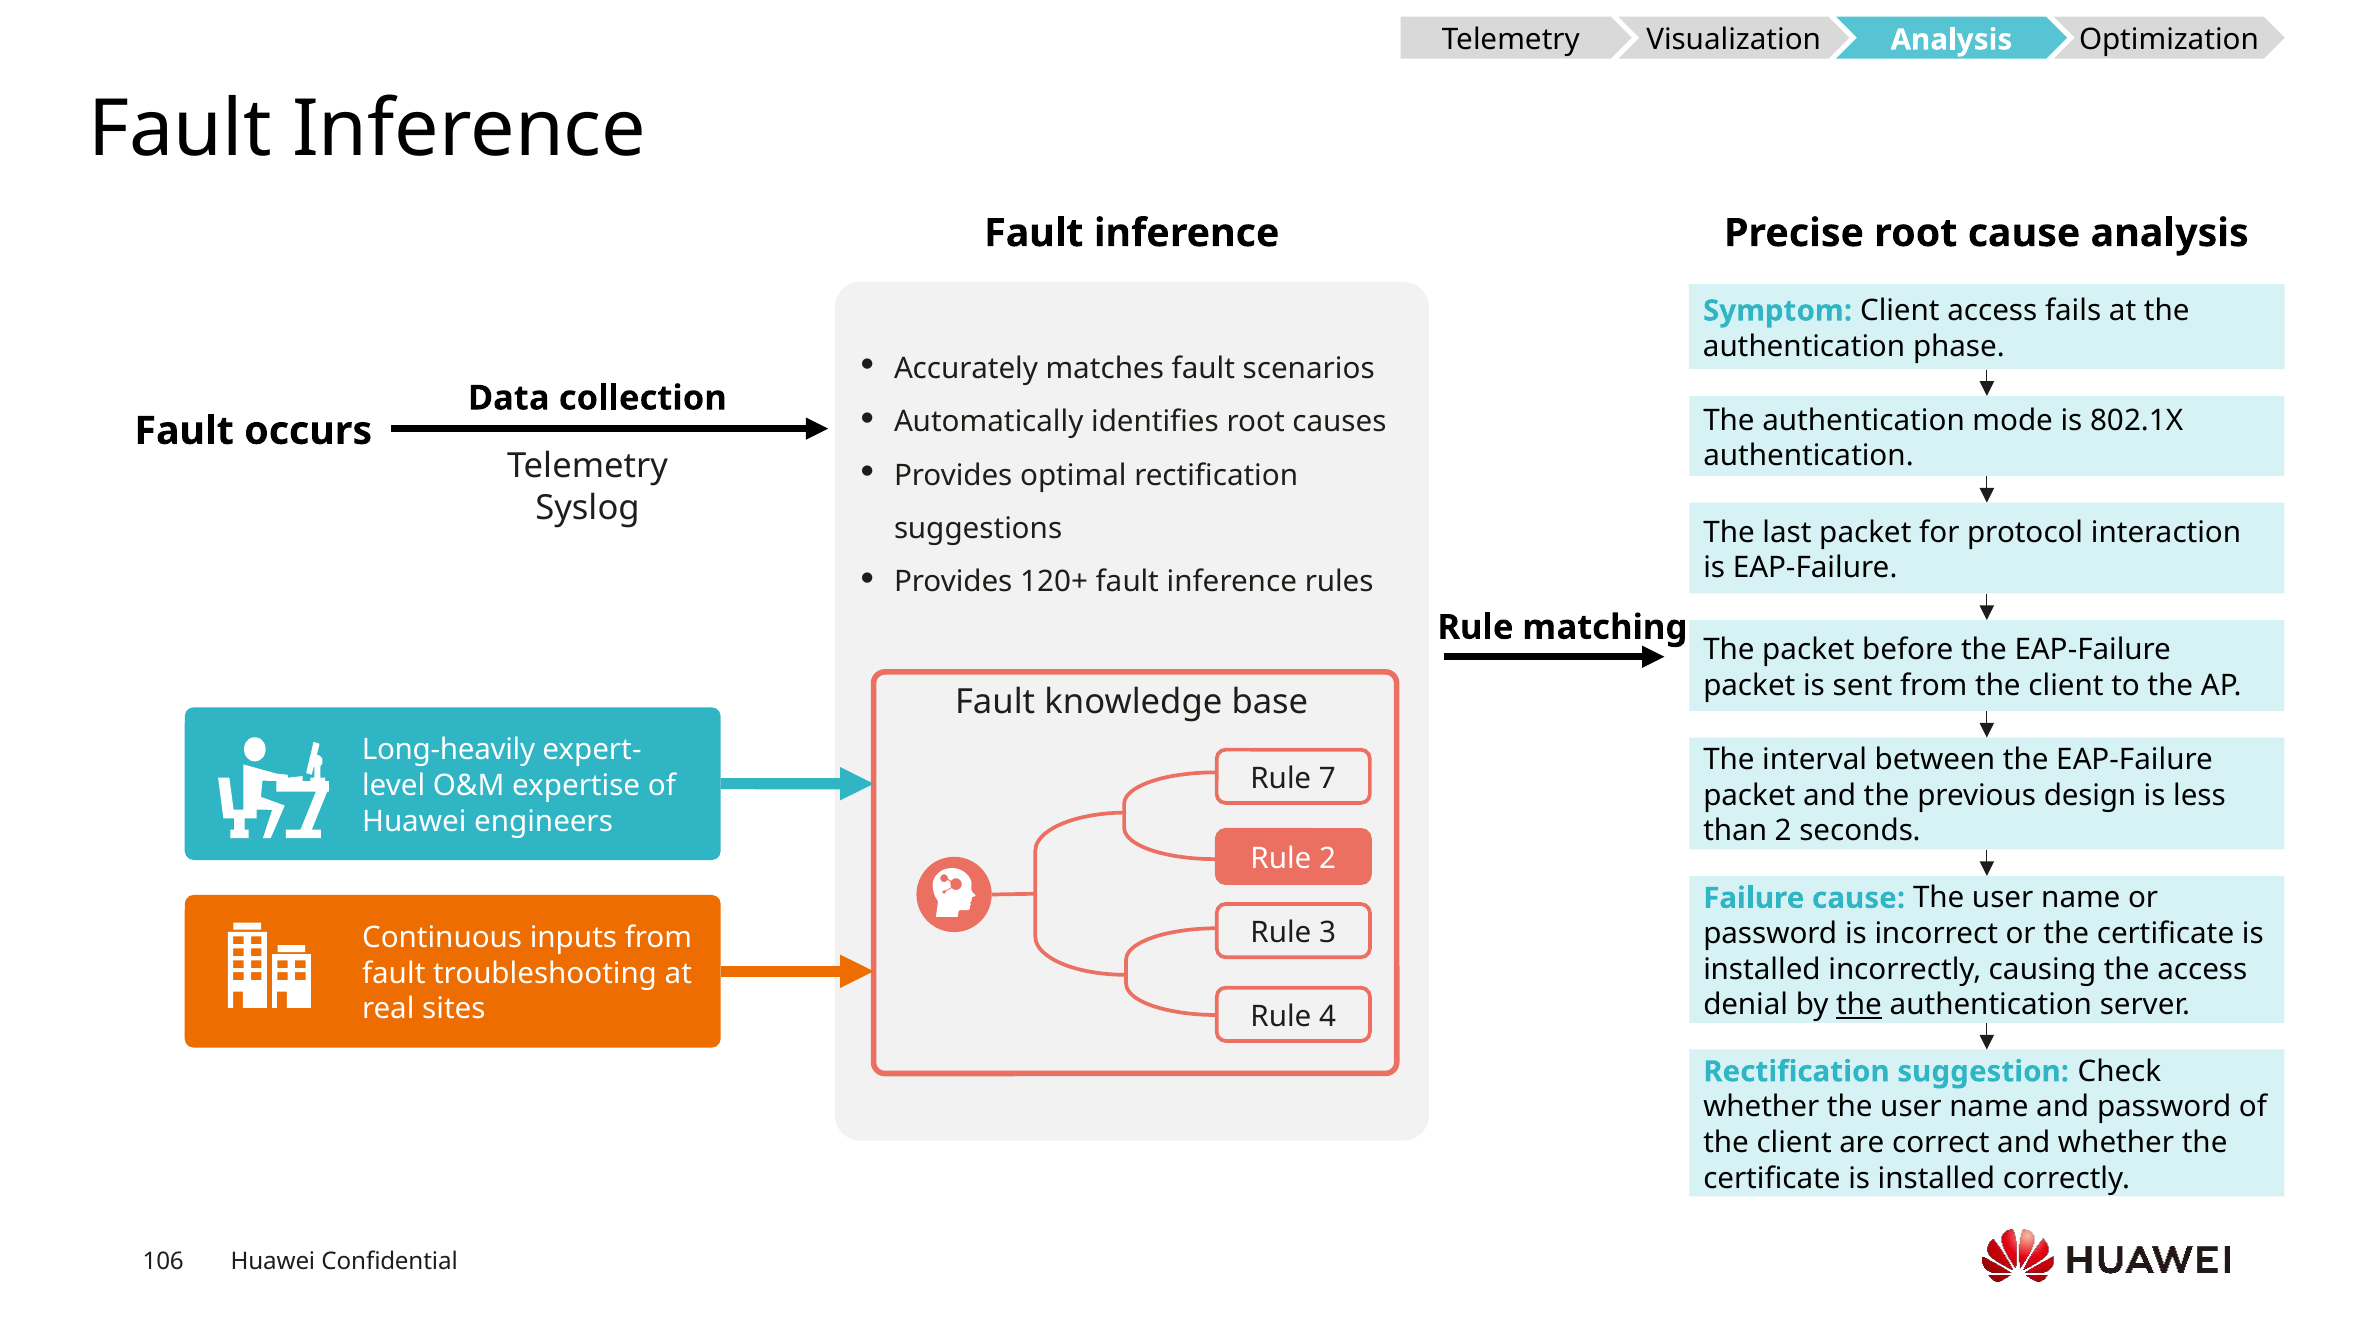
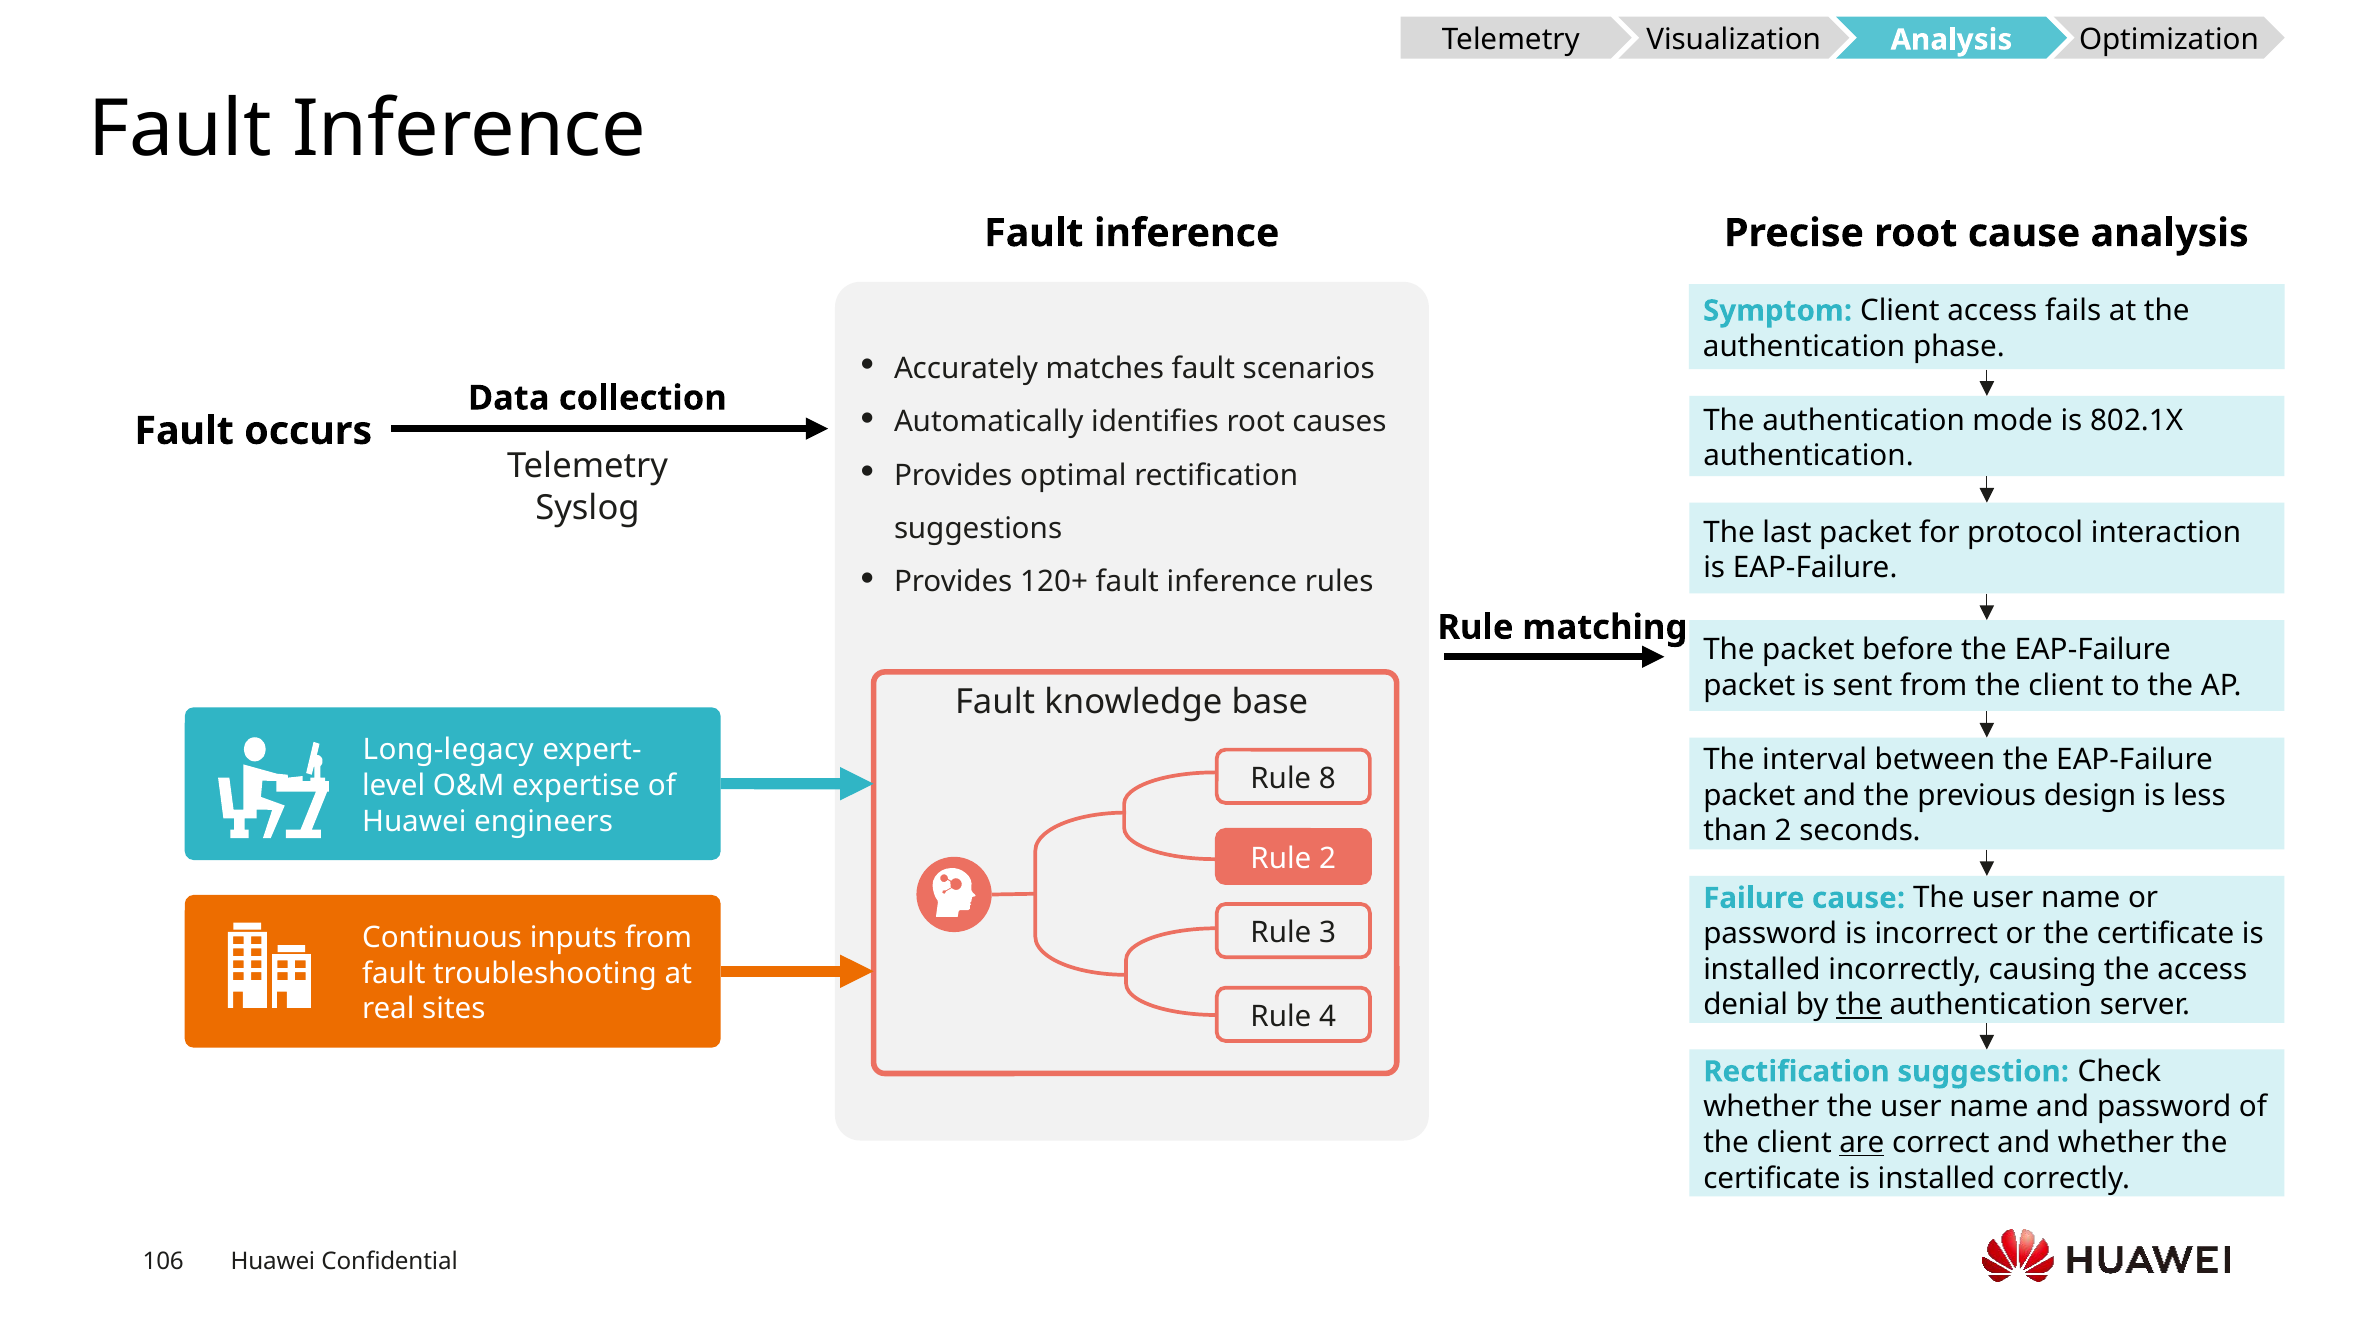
Long-heavily: Long-heavily -> Long-legacy
7: 7 -> 8
are underline: none -> present
